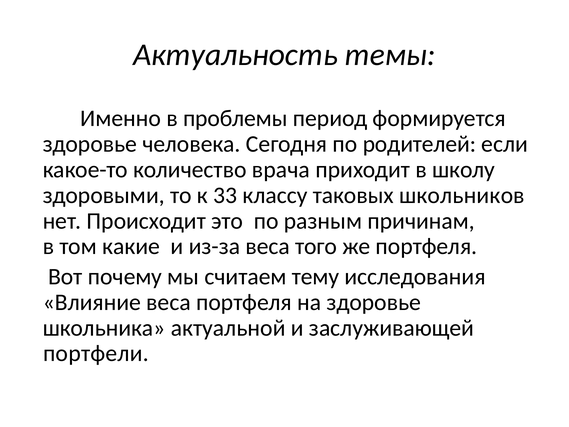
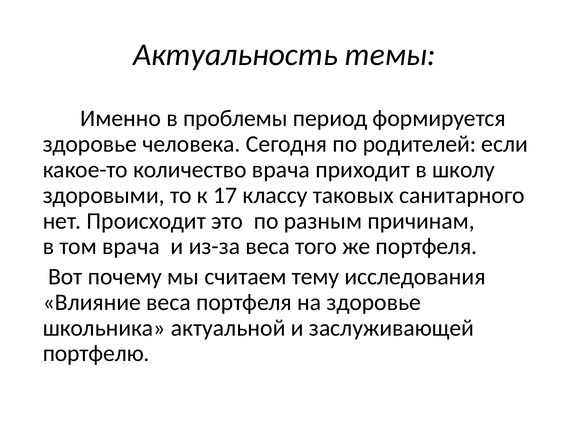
33: 33 -> 17
школьников: школьников -> санитарного
том какие: какие -> врача
портфели: портфели -> портфелю
